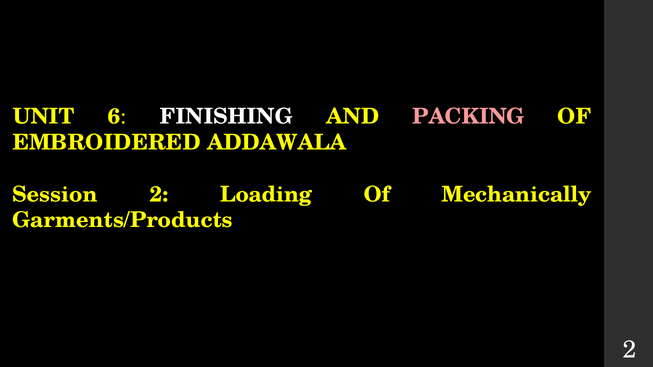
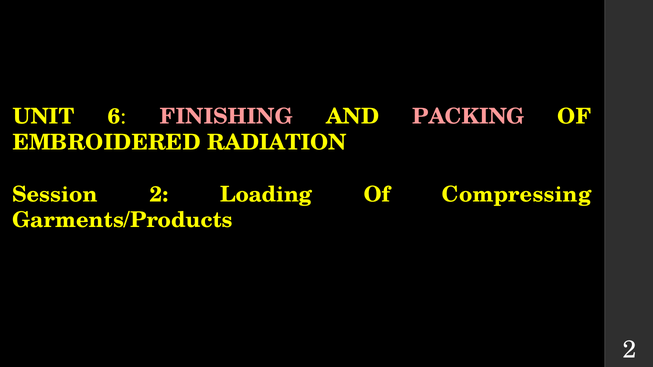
FINISHING colour: white -> pink
ADDAWALA: ADDAWALA -> RADIATION
Mechanically: Mechanically -> Compressing
